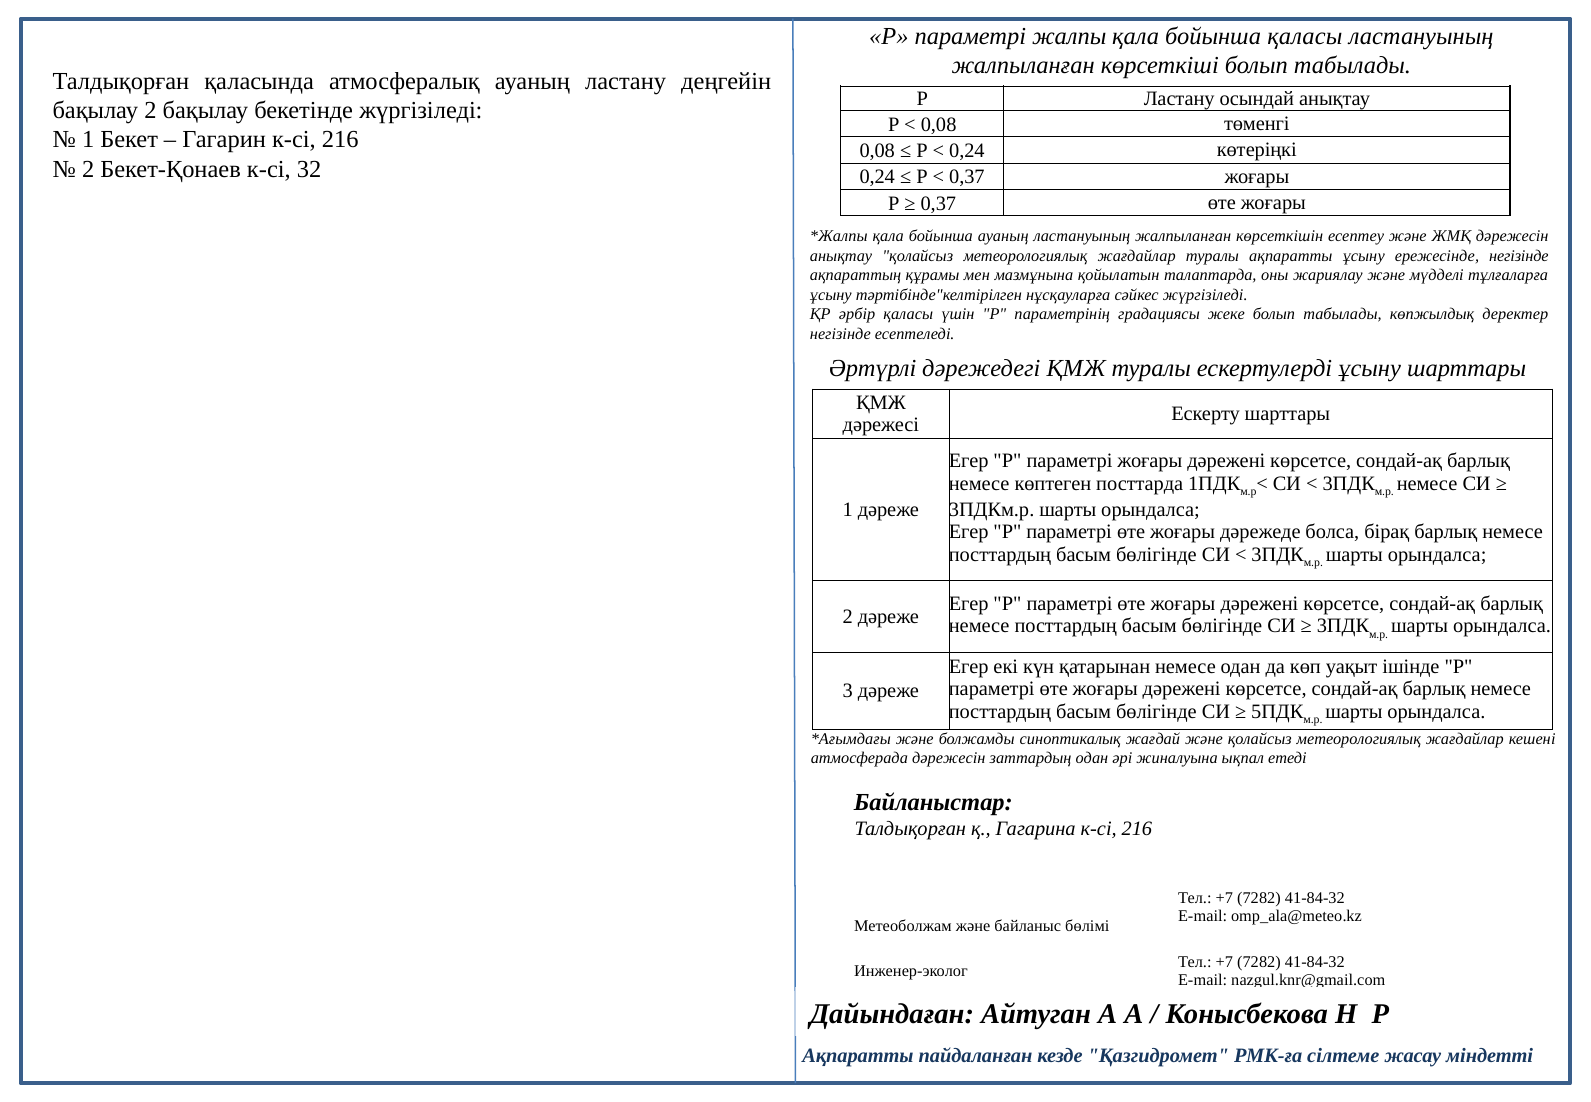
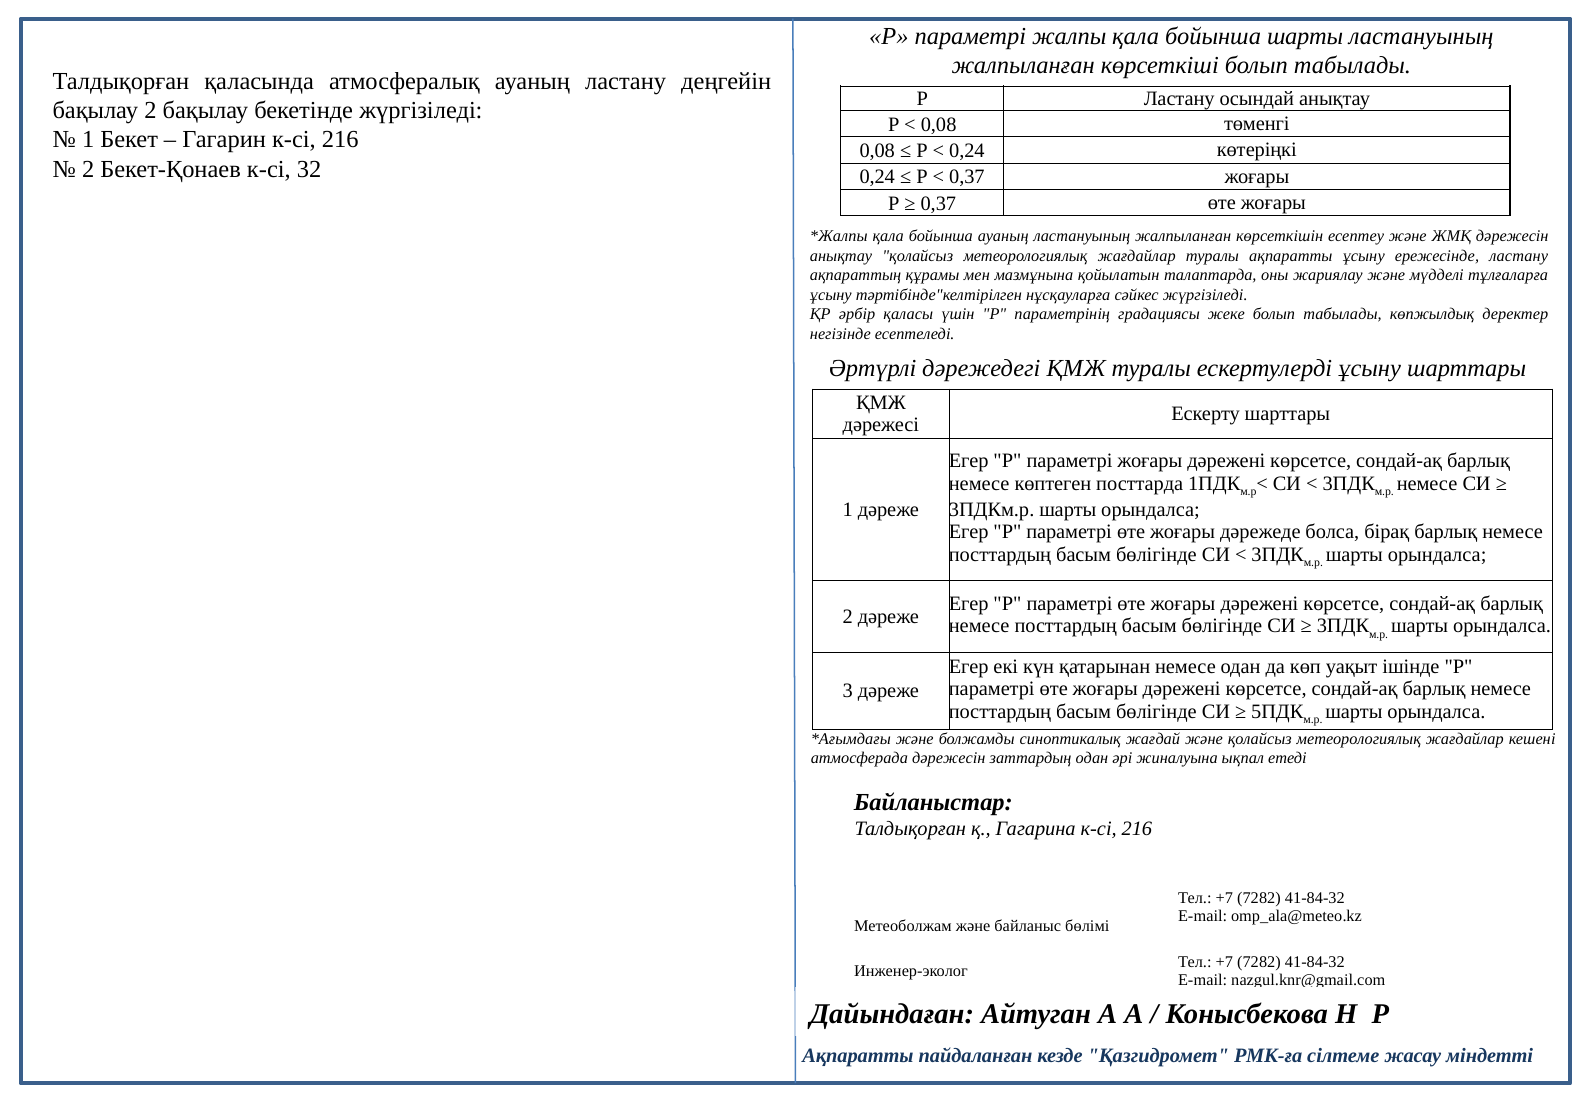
бойынша қаласы: қаласы -> шарты
ережесінде негізінде: негізінде -> ластану
